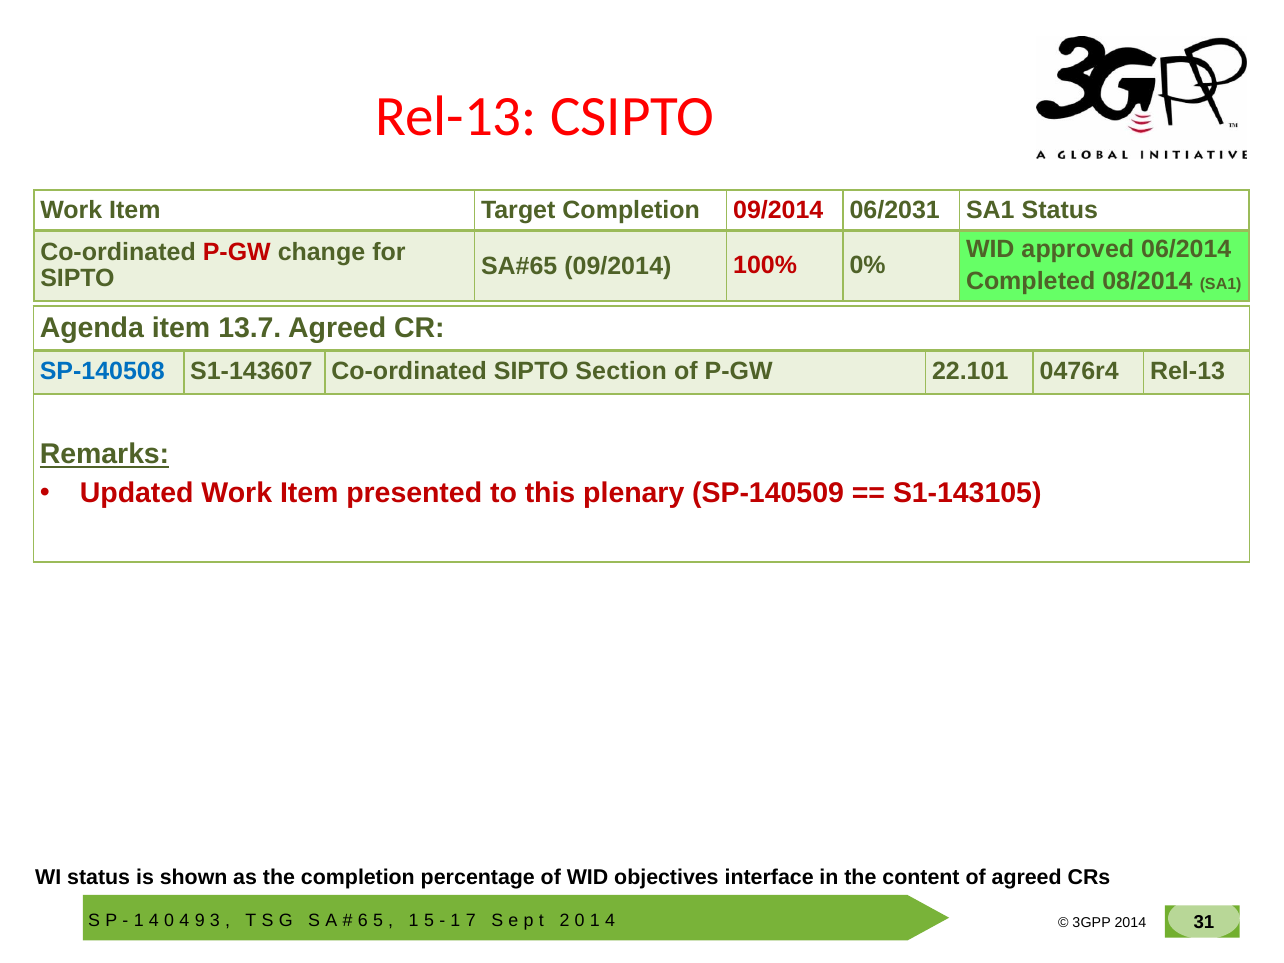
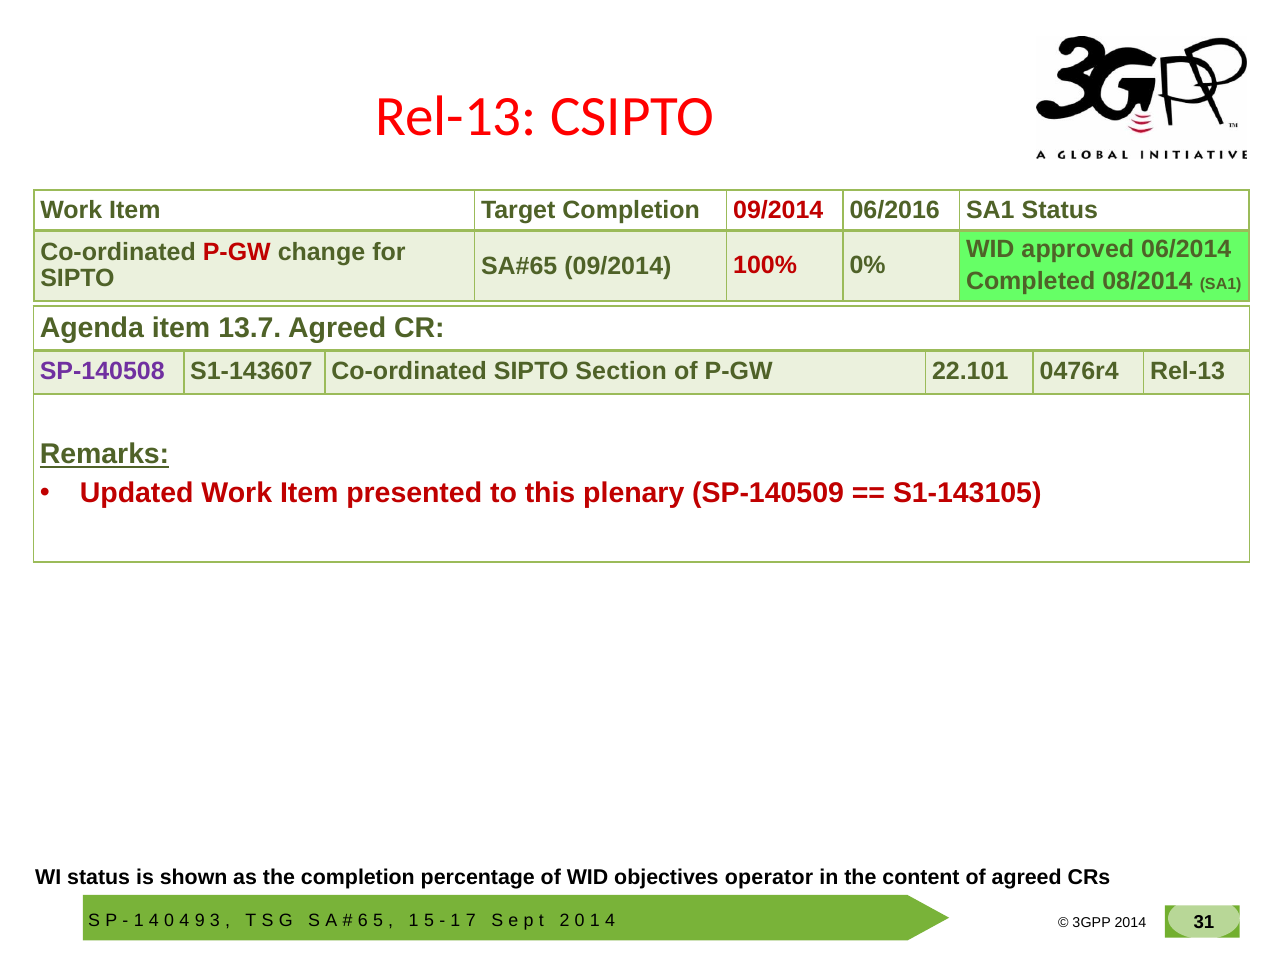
06/2031: 06/2031 -> 06/2016
SP-140508 colour: blue -> purple
interface: interface -> operator
